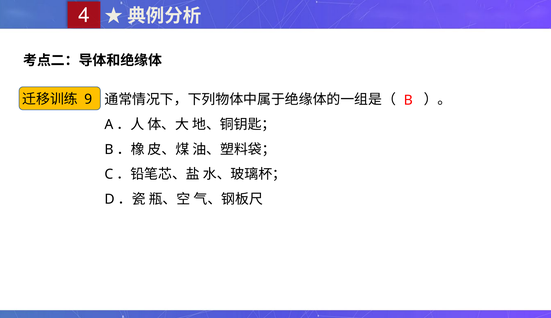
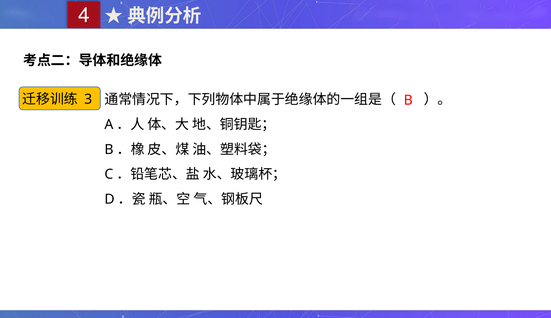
9: 9 -> 3
